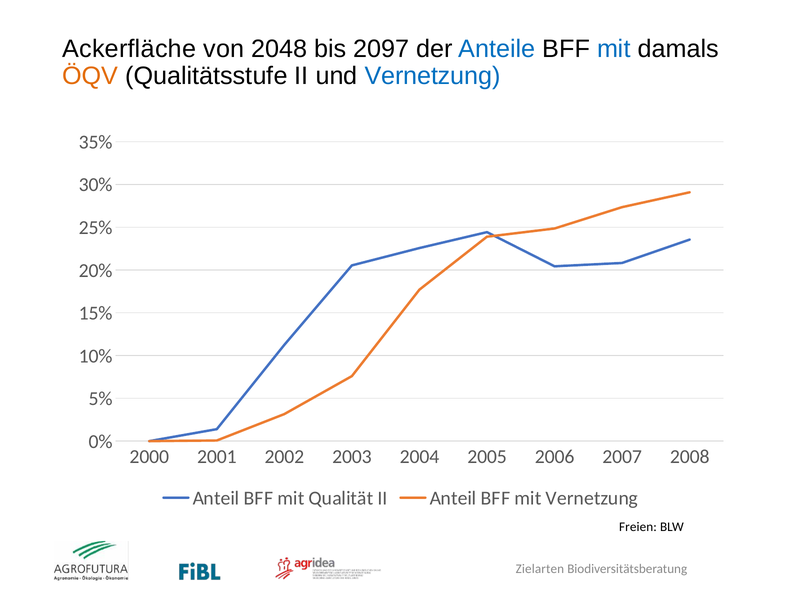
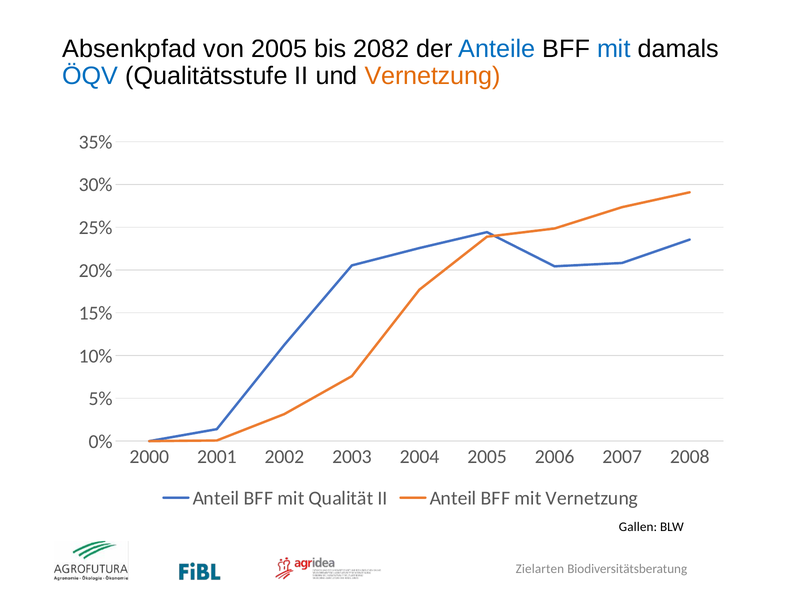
Ackerfläche: Ackerfläche -> Absenkpfad
von 2048: 2048 -> 2005
2097: 2097 -> 2082
ÖQV colour: orange -> blue
Vernetzung at (433, 76) colour: blue -> orange
Freien: Freien -> Gallen
